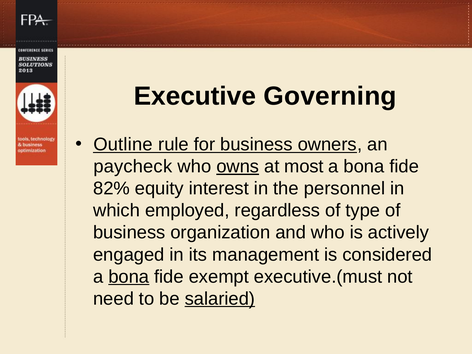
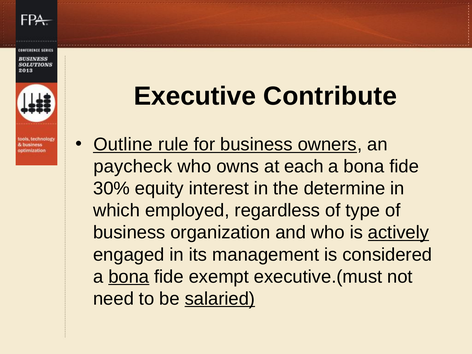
Governing: Governing -> Contribute
owns underline: present -> none
most: most -> each
82%: 82% -> 30%
personnel: personnel -> determine
actively underline: none -> present
